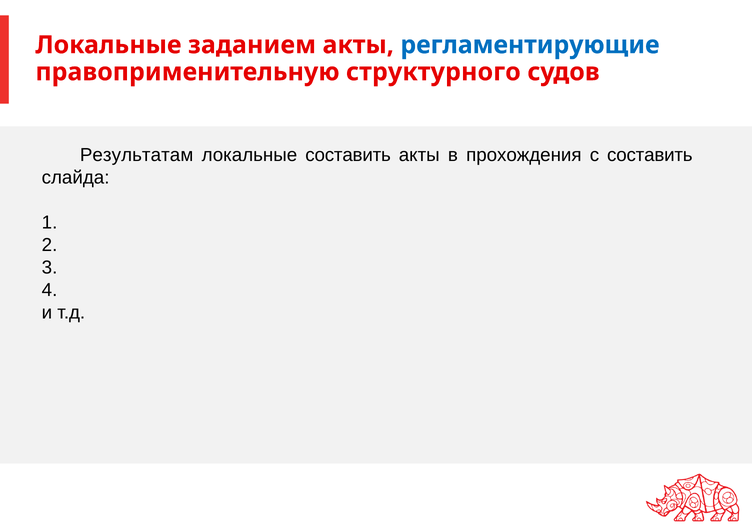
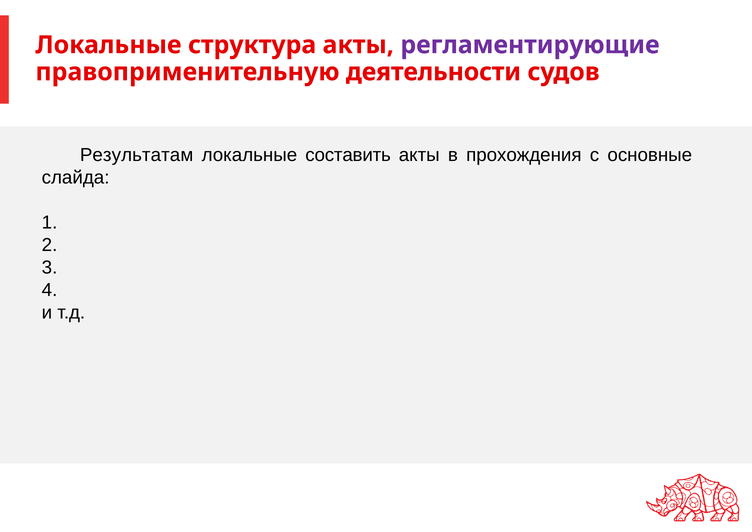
заданием: заданием -> структура
регламентирующие colour: blue -> purple
структурного: структурного -> деятельности
с составить: составить -> основные
